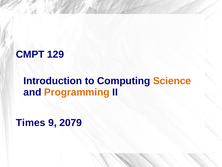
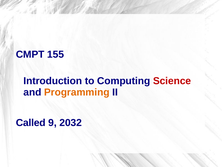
129: 129 -> 155
Science colour: orange -> red
Times: Times -> Called
2079: 2079 -> 2032
